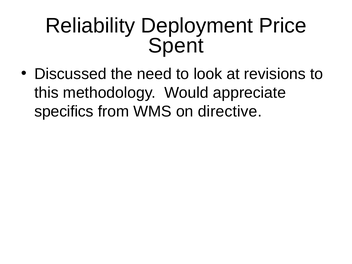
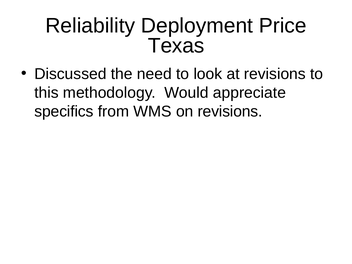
Spent: Spent -> Texas
on directive: directive -> revisions
